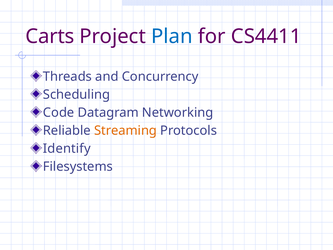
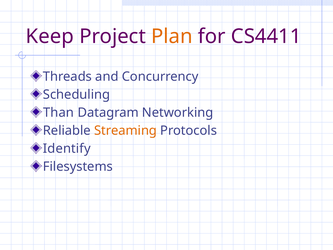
Carts: Carts -> Keep
Plan colour: blue -> orange
Code: Code -> Than
